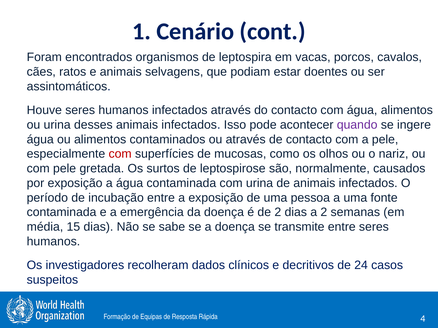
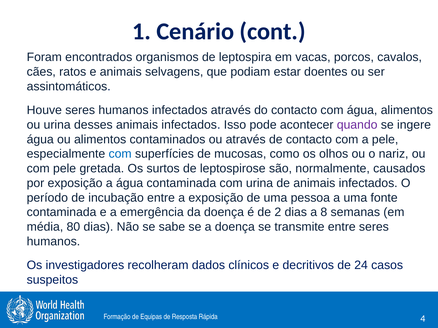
com at (120, 154) colour: red -> blue
a 2: 2 -> 8
15: 15 -> 80
